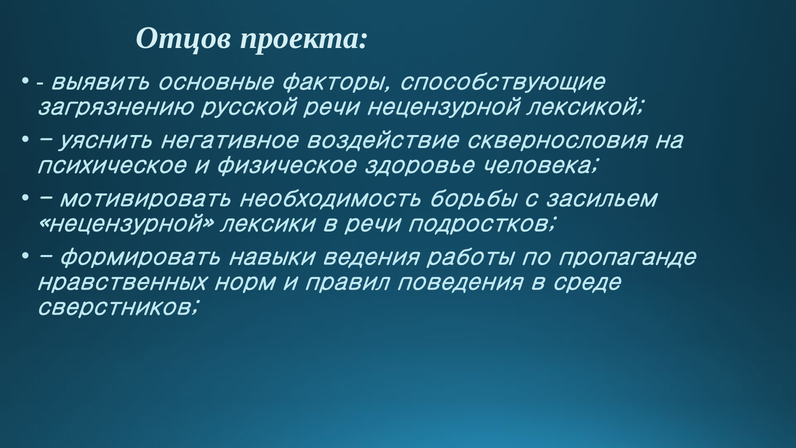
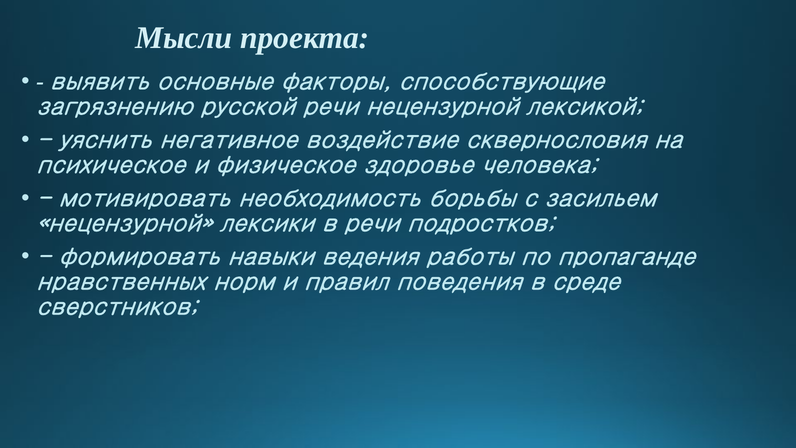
Отцов: Отцов -> Мысли
